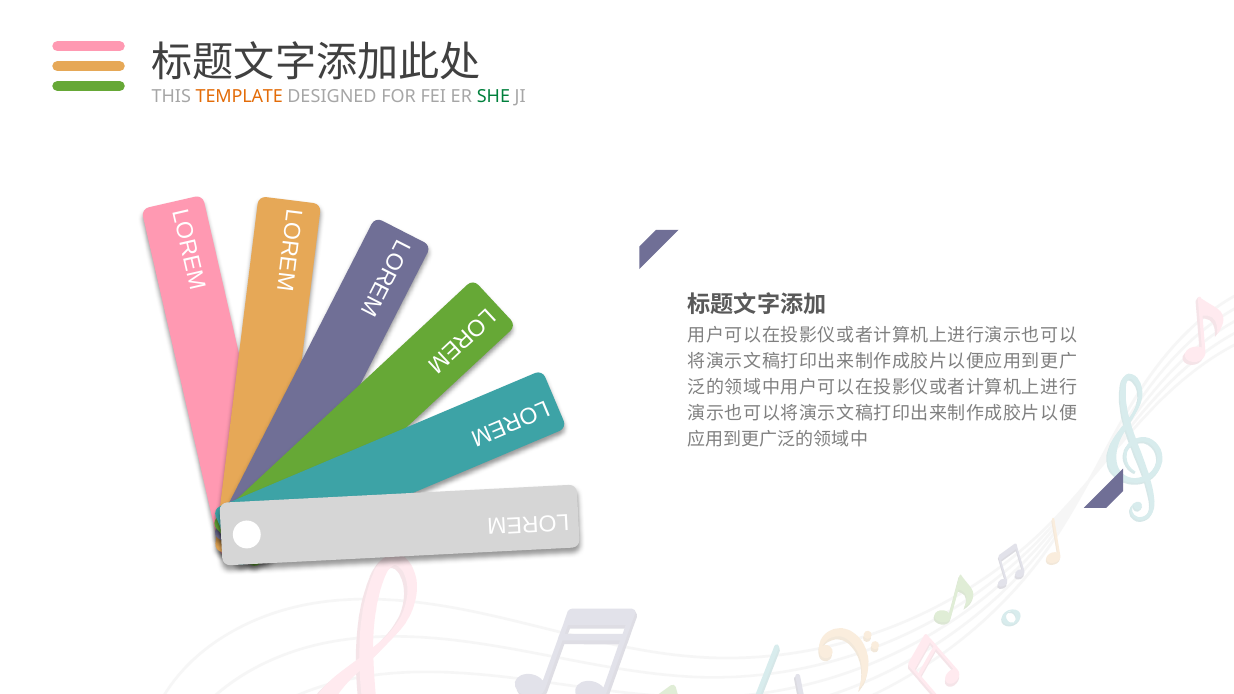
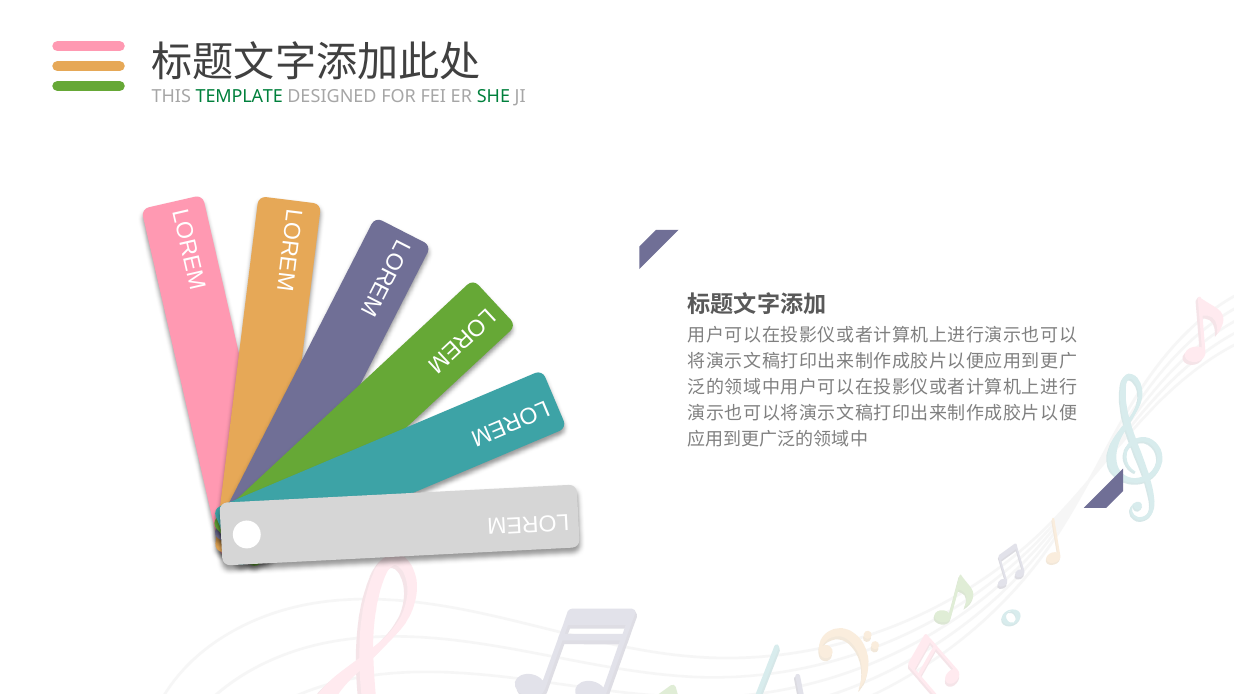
TEMPLATE colour: orange -> green
